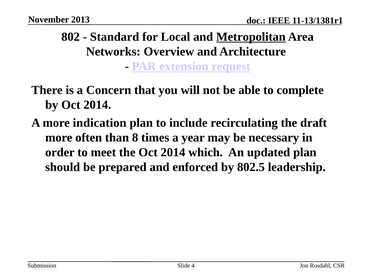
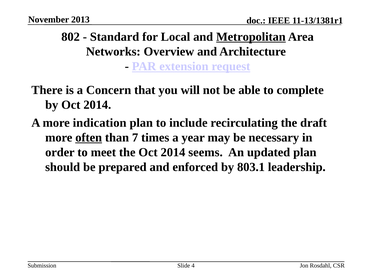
often underline: none -> present
8: 8 -> 7
which: which -> seems
802.5: 802.5 -> 803.1
